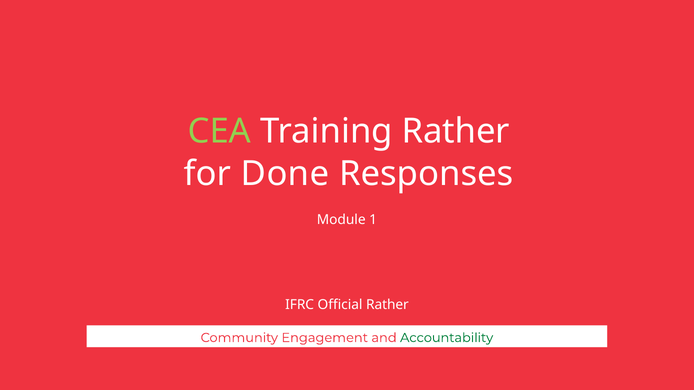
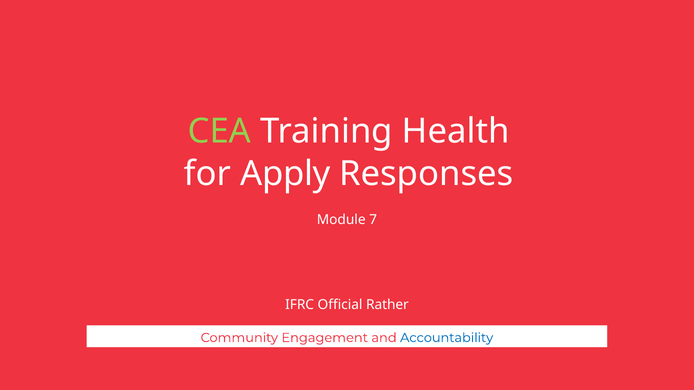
Training Rather: Rather -> Health
Done: Done -> Apply
1: 1 -> 7
Accountability colour: green -> blue
